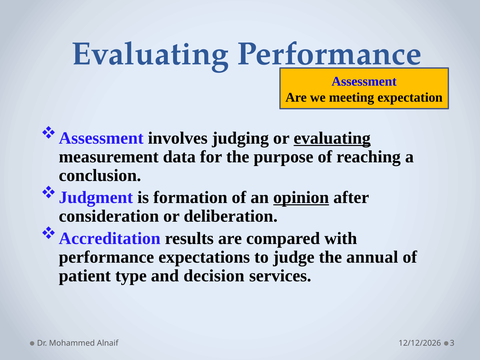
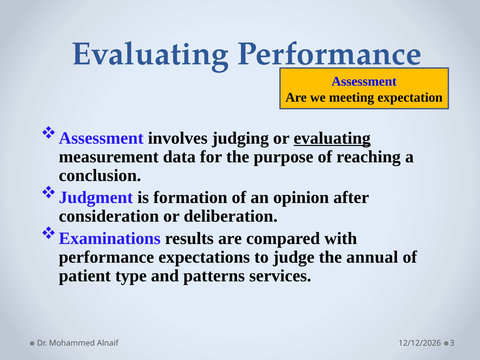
opinion underline: present -> none
Accreditation: Accreditation -> Examinations
decision: decision -> patterns
